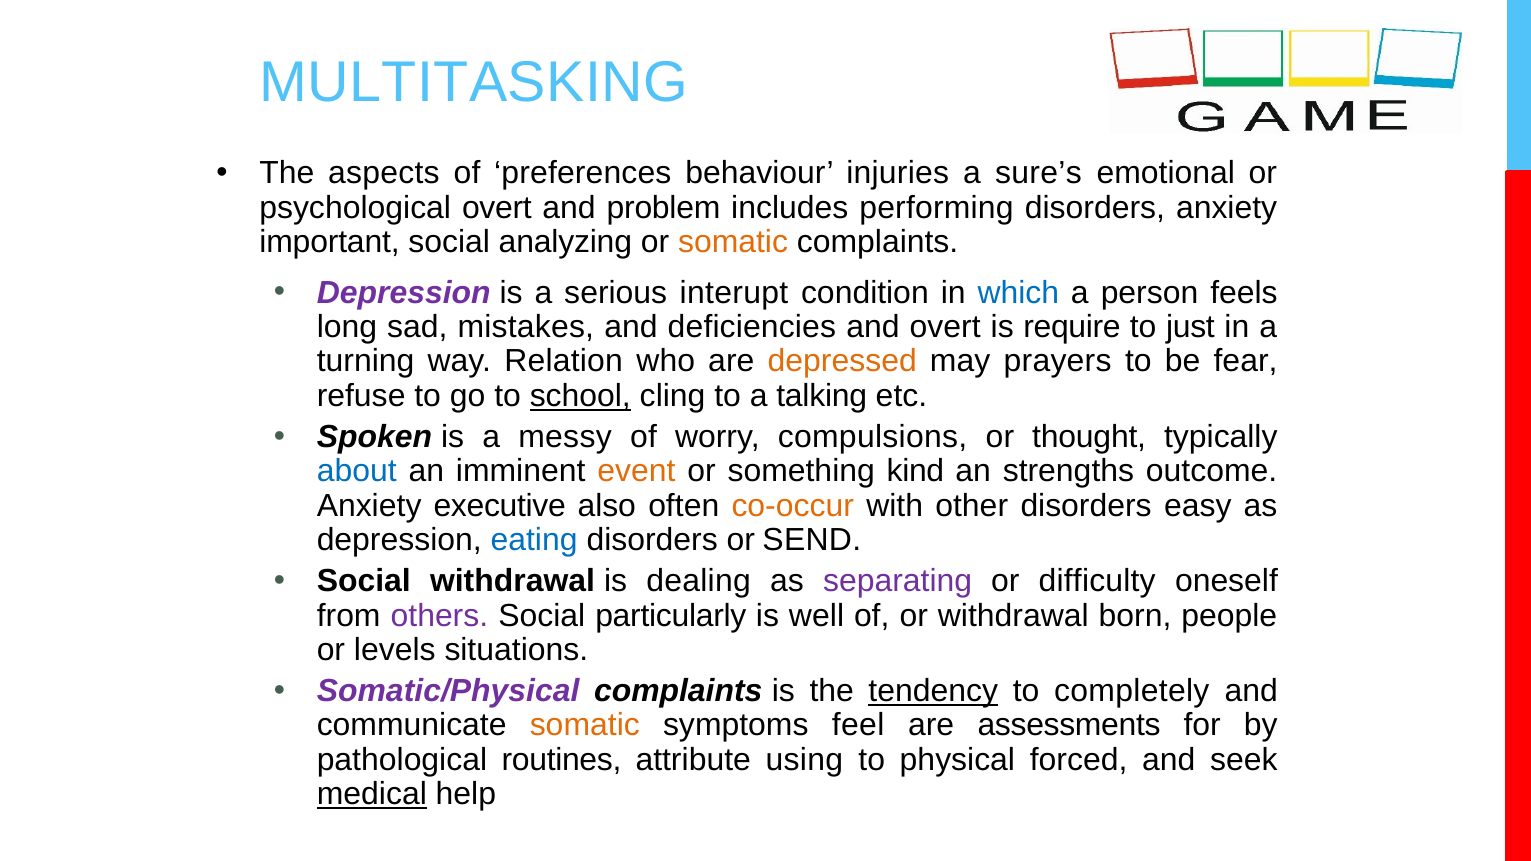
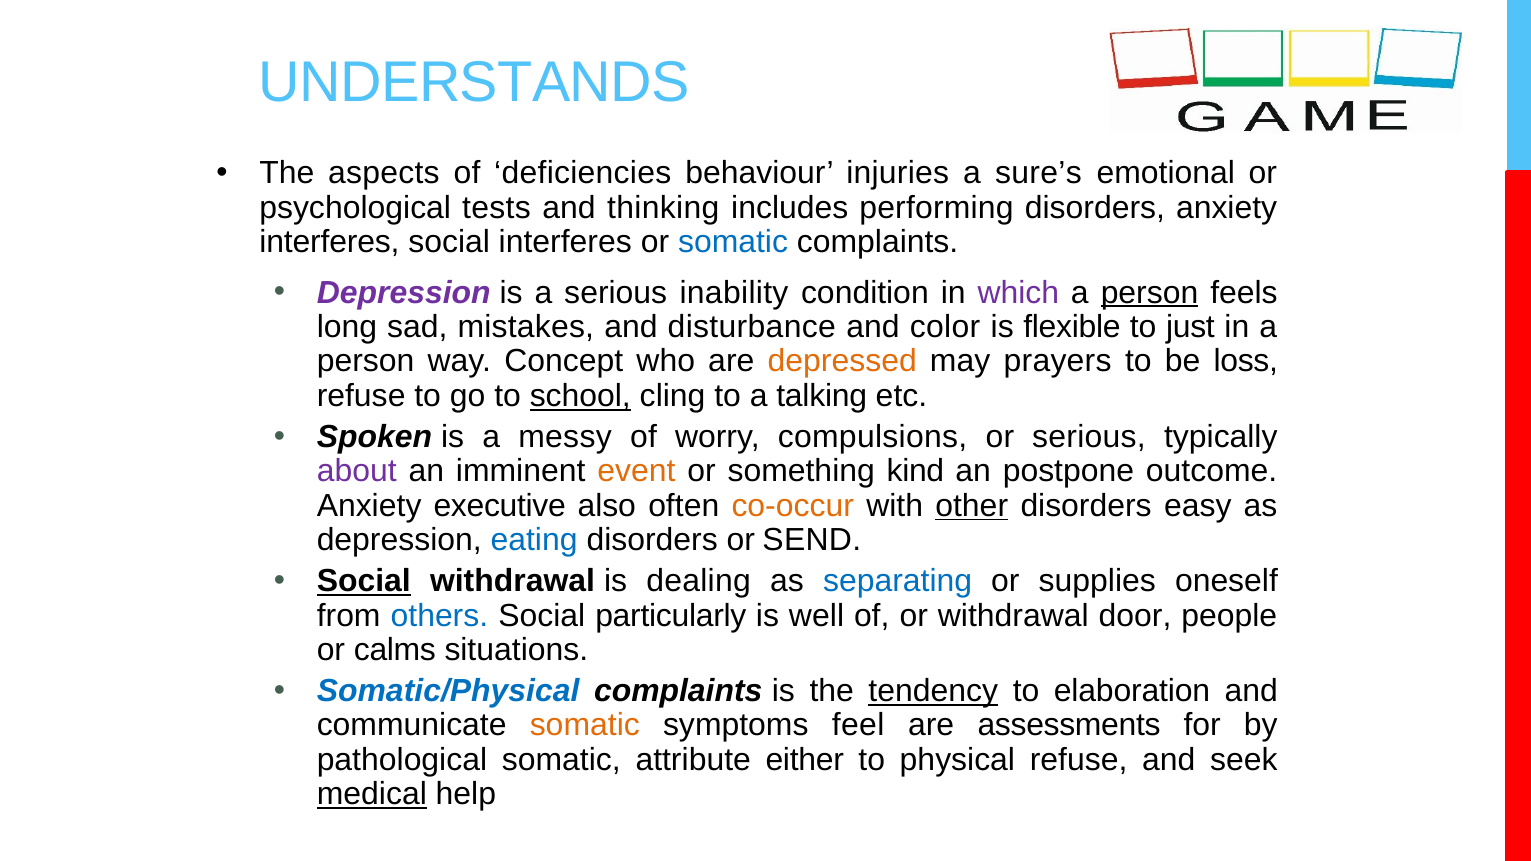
MULTITASKING: MULTITASKING -> UNDERSTANDS
preferences: preferences -> deficiencies
psychological overt: overt -> tests
problem: problem -> thinking
important at (330, 242): important -> interferes
social analyzing: analyzing -> interferes
somatic at (733, 242) colour: orange -> blue
interupt: interupt -> inability
which colour: blue -> purple
person at (1150, 293) underline: none -> present
deficiencies: deficiencies -> disturbance
and overt: overt -> color
require: require -> flexible
turning at (366, 362): turning -> person
Relation: Relation -> Concept
fear: fear -> loss
or thought: thought -> serious
about colour: blue -> purple
strengths: strengths -> postpone
other underline: none -> present
Social at (364, 581) underline: none -> present
separating colour: purple -> blue
difficulty: difficulty -> supplies
others colour: purple -> blue
born: born -> door
levels: levels -> calms
Somatic/Physical colour: purple -> blue
completely: completely -> elaboration
pathological routines: routines -> somatic
using: using -> either
physical forced: forced -> refuse
